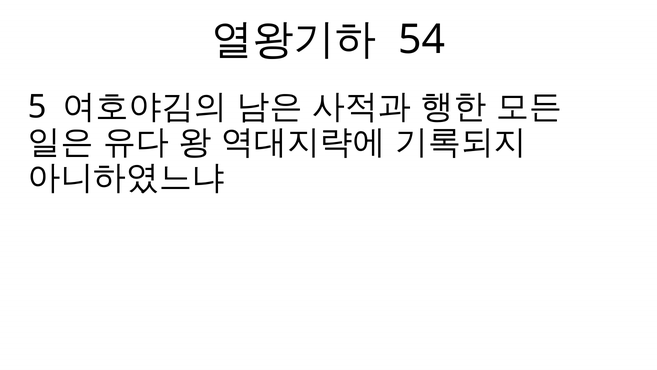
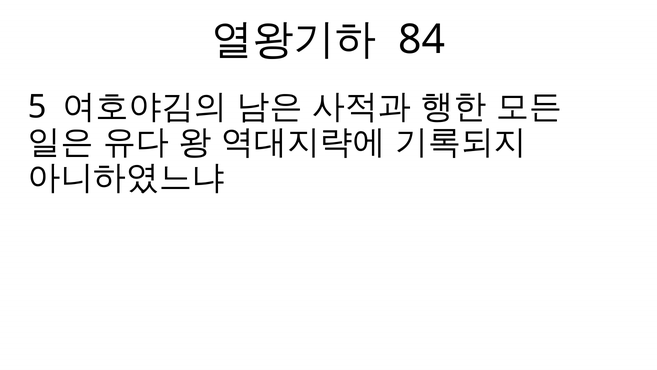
54: 54 -> 84
